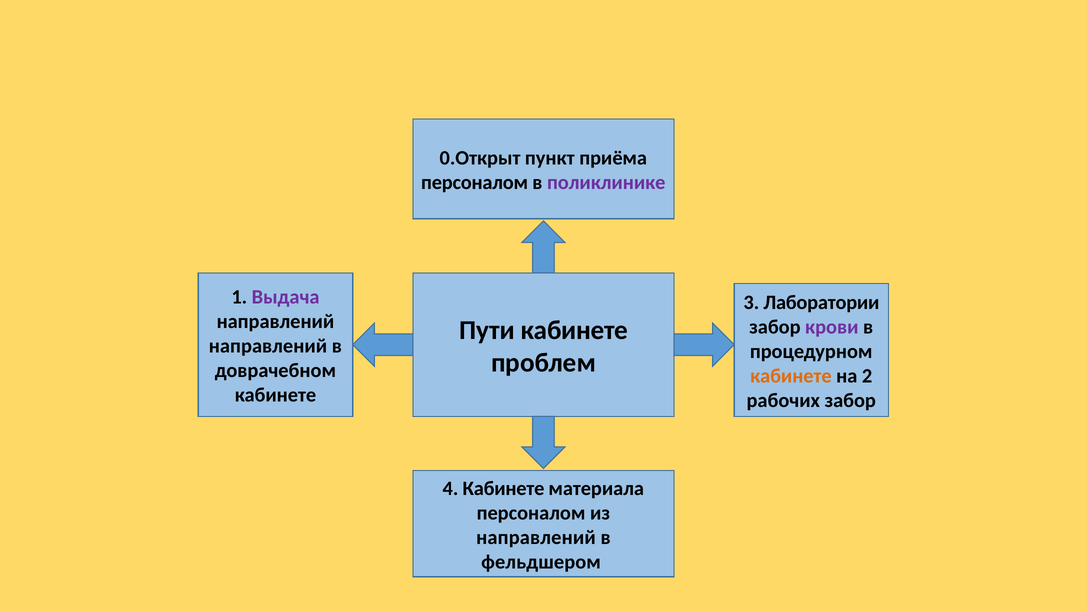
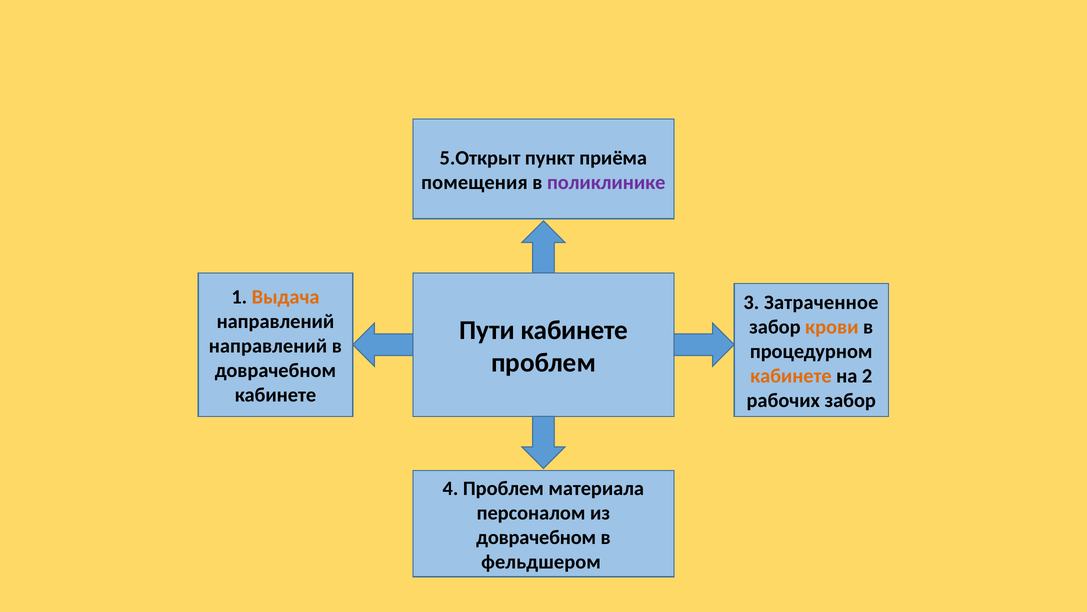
0.Открыт: 0.Открыт -> 5.Открыт
персоналом at (475, 182): персоналом -> помещения
Выдача colour: purple -> orange
Лаборатории: Лаборатории -> Затраченное
крови colour: purple -> orange
4 Кабинете: Кабинете -> Проблем
направлений at (536, 537): направлений -> доврачебном
